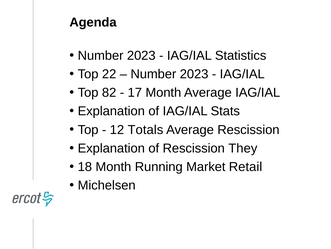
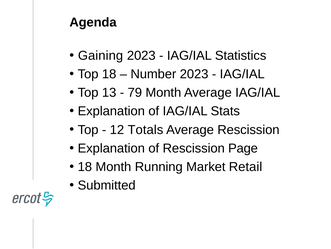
Number at (101, 55): Number -> Gaining
Top 22: 22 -> 18
82: 82 -> 13
17: 17 -> 79
They: They -> Page
Michelsen: Michelsen -> Submitted
